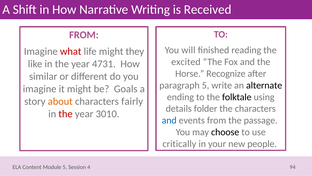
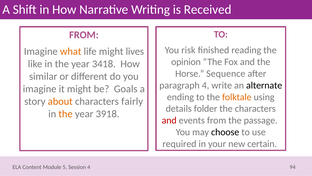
will: will -> risk
what colour: red -> orange
they: they -> lives
excited: excited -> opinion
4731: 4731 -> 3418
Recognize: Recognize -> Sequence
paragraph 5: 5 -> 4
folktale colour: black -> orange
the at (66, 114) colour: red -> orange
3010: 3010 -> 3918
and at (169, 120) colour: blue -> red
critically: critically -> required
people: people -> certain
